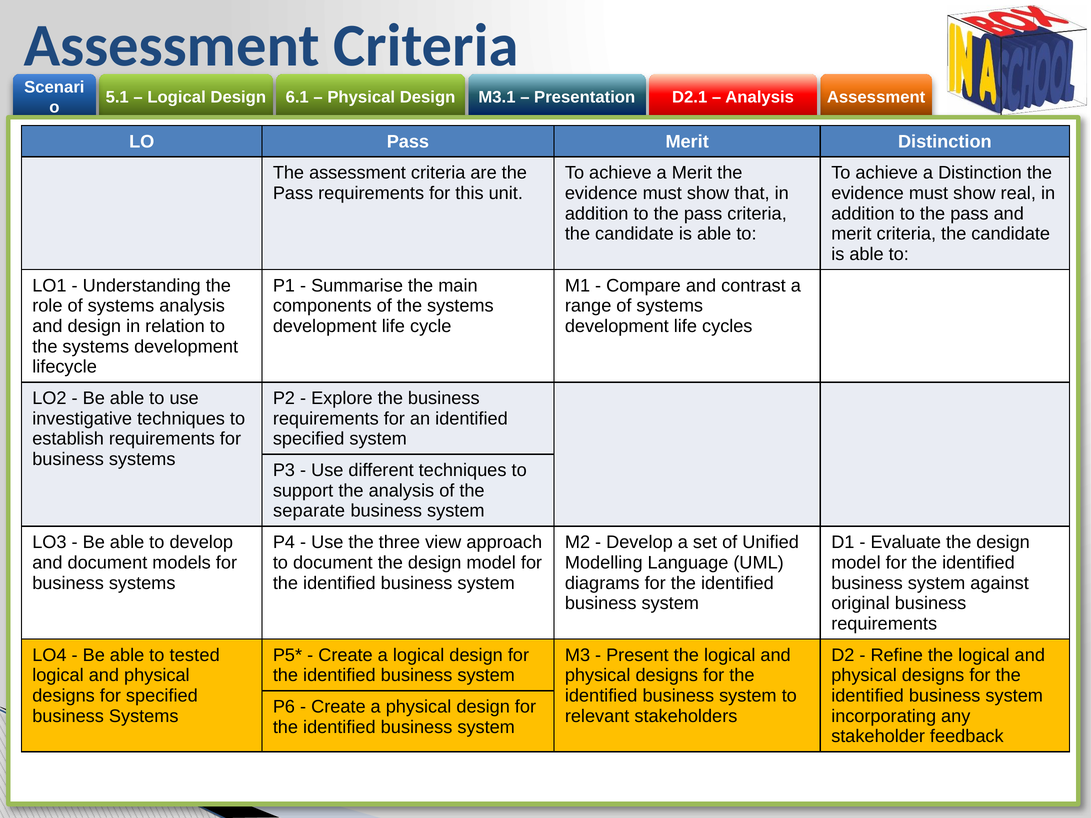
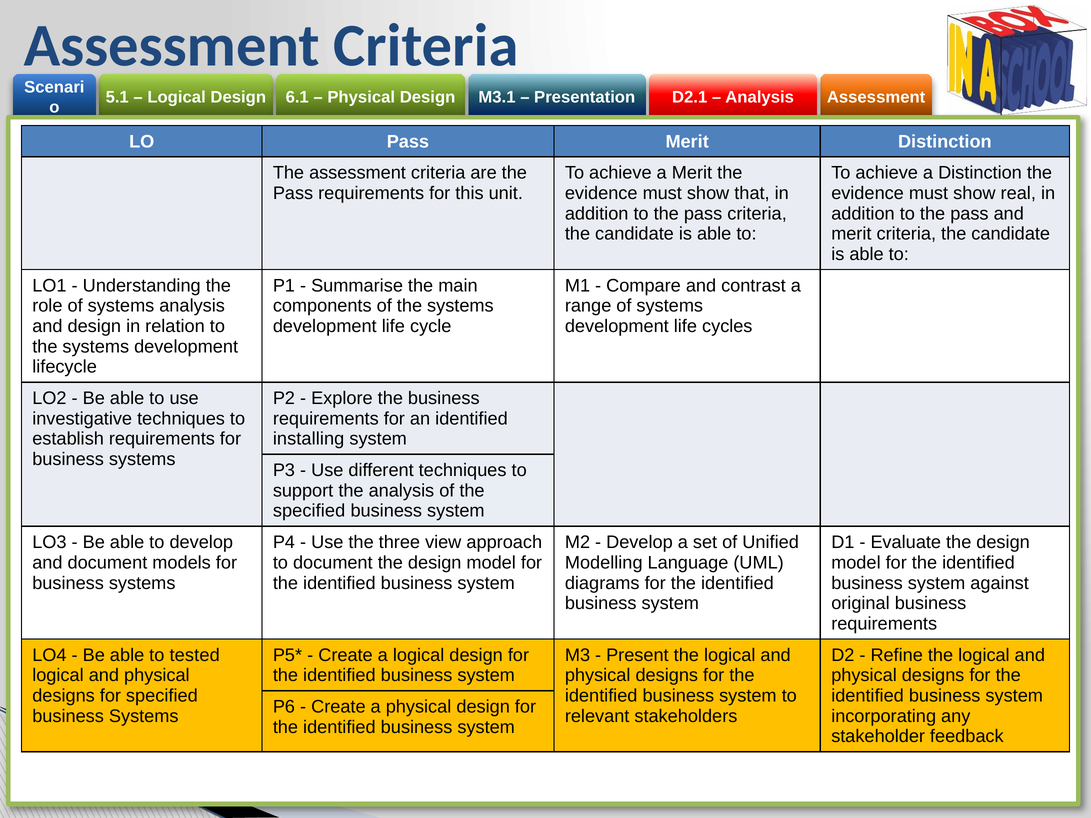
specified at (309, 439): specified -> installing
separate at (309, 511): separate -> specified
